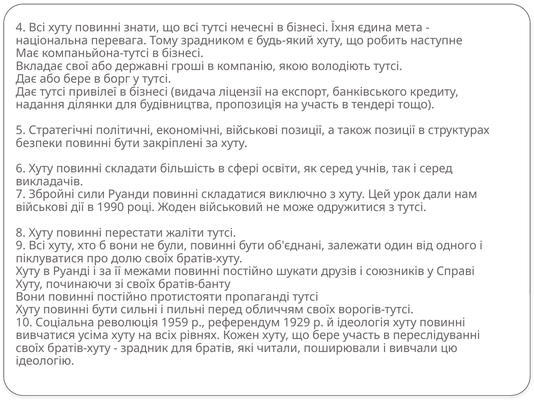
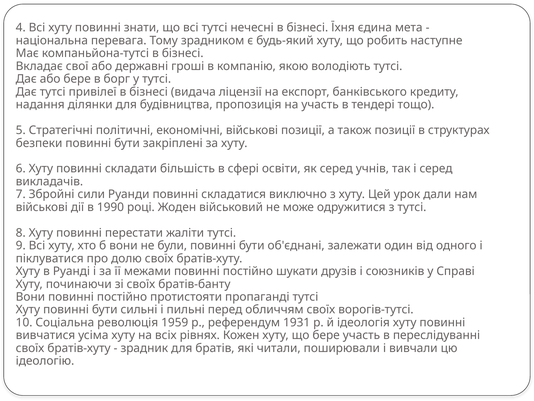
1929: 1929 -> 1931
